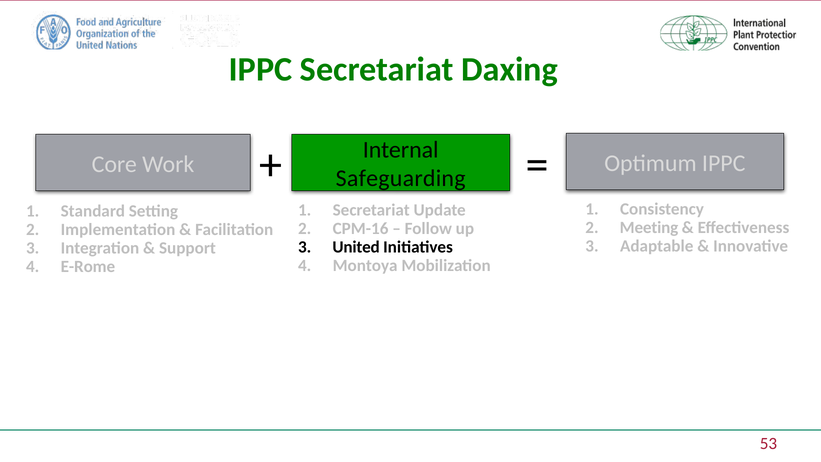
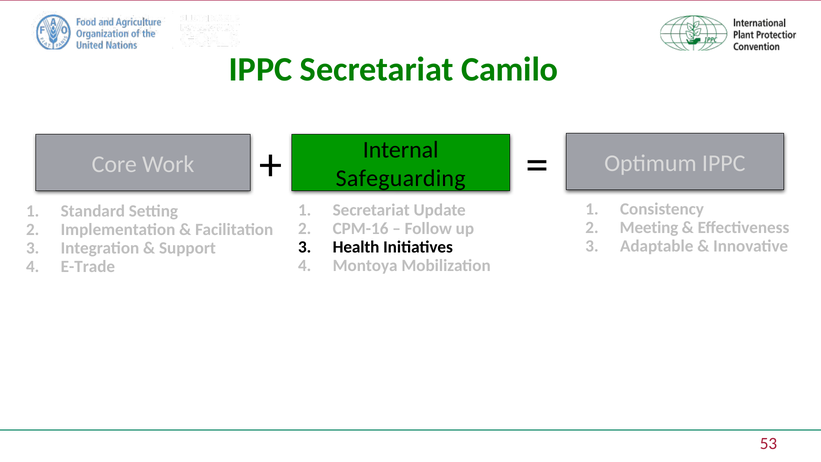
Daxing: Daxing -> Camilo
United: United -> Health
E-Rome: E-Rome -> E-Trade
